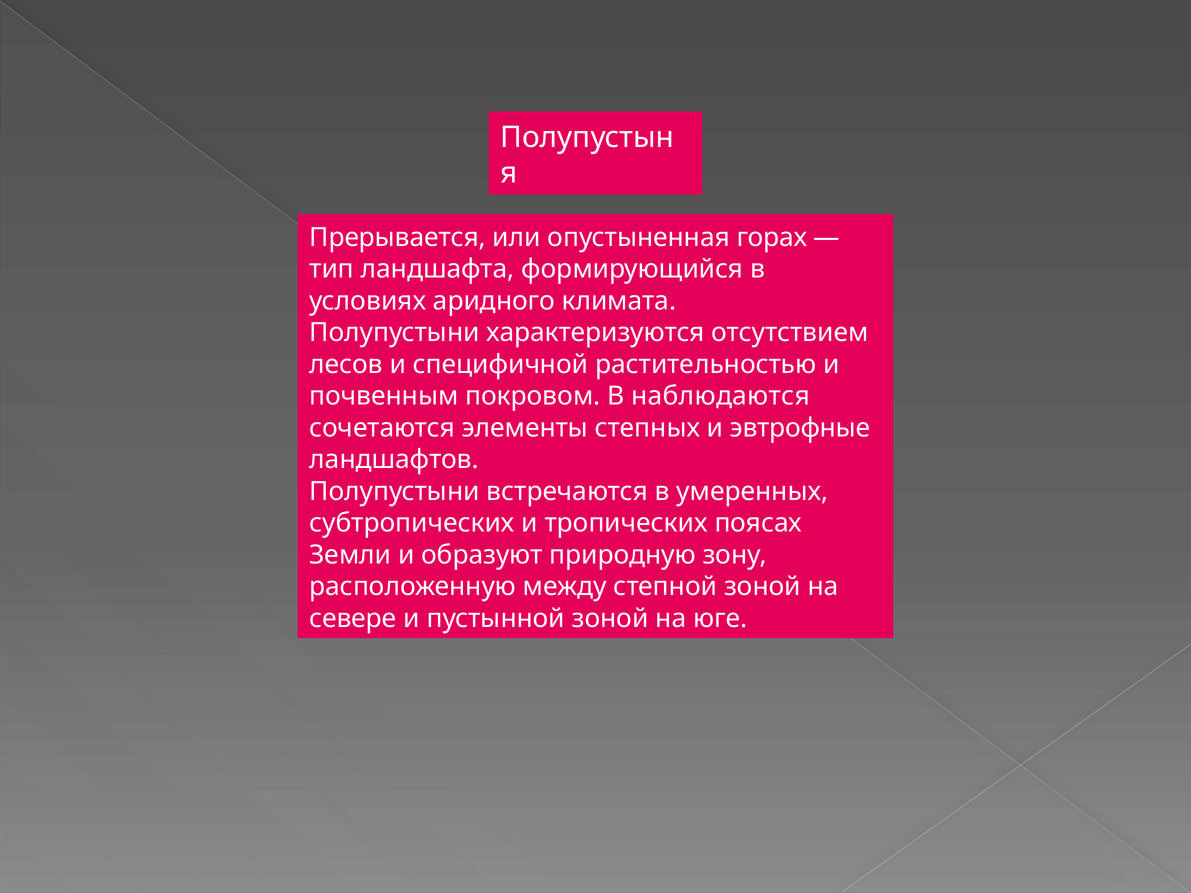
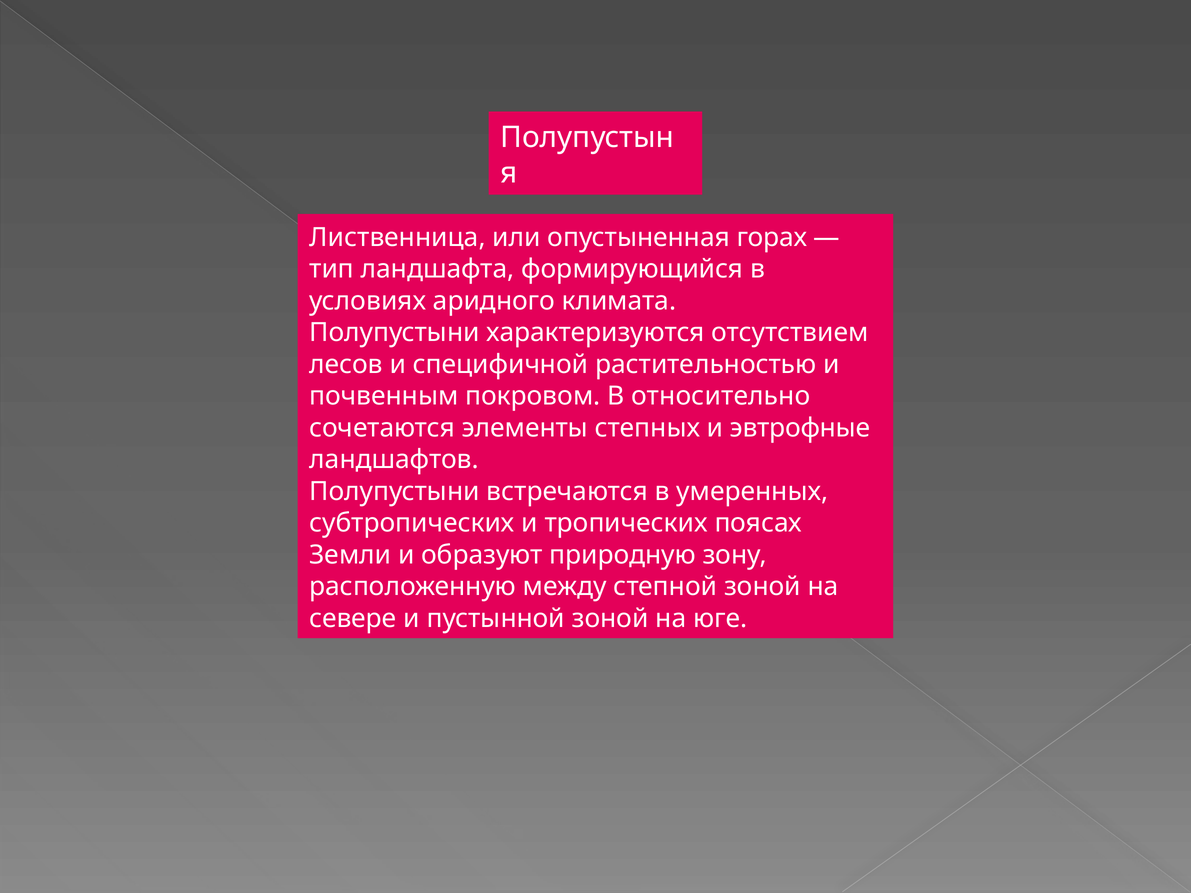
Прерывается: Прерывается -> Лиственница
наблюдаются: наблюдаются -> относительно
